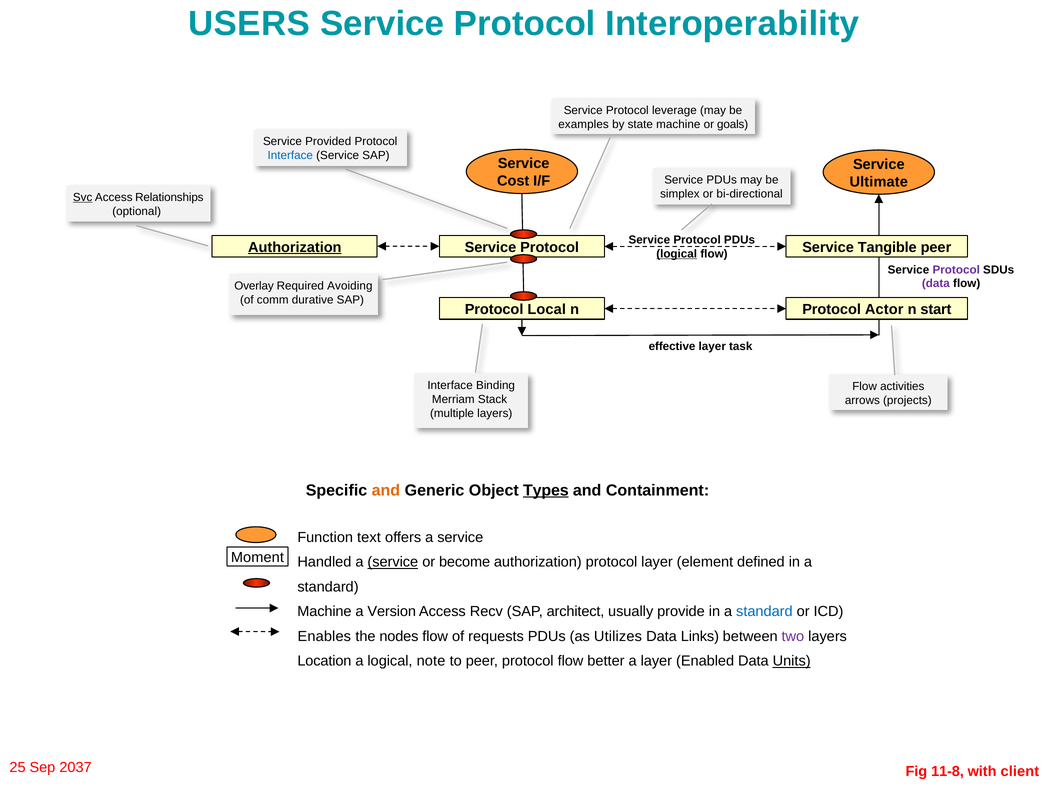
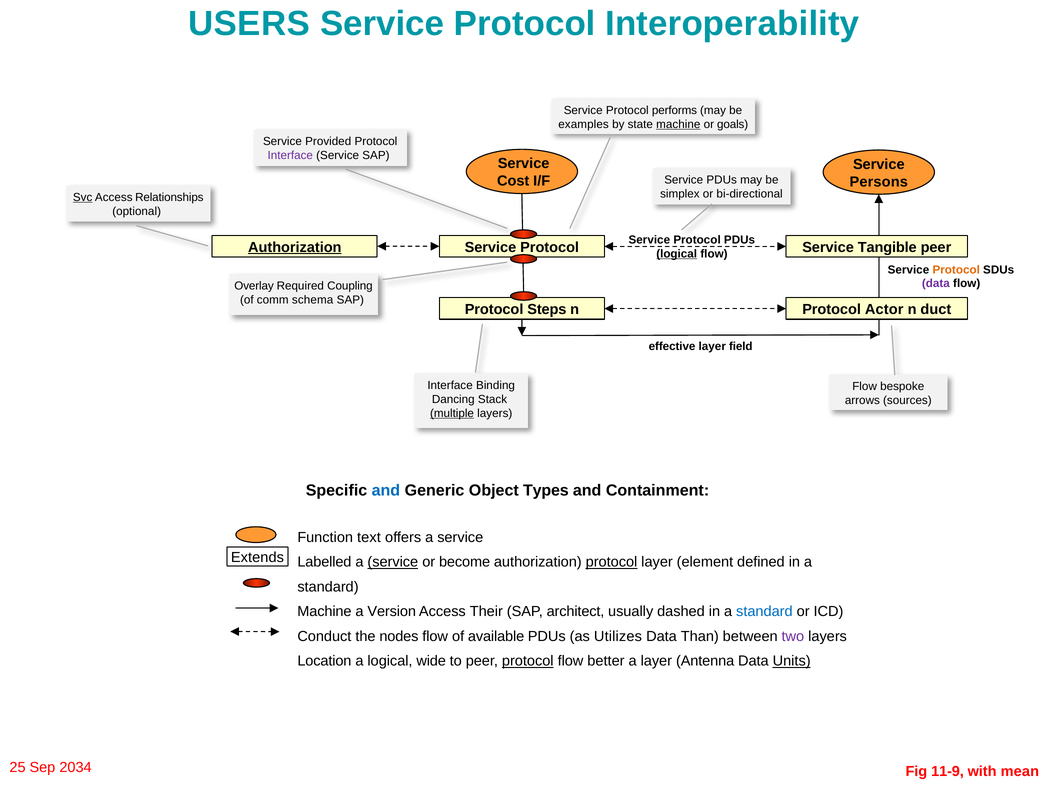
leverage: leverage -> performs
machine at (678, 124) underline: none -> present
Interface at (290, 155) colour: blue -> purple
Ultimate: Ultimate -> Persons
Protocol at (956, 270) colour: purple -> orange
Avoiding: Avoiding -> Coupling
durative: durative -> schema
Local: Local -> Steps
start: start -> duct
task: task -> field
activities: activities -> bespoke
Merriam: Merriam -> Dancing
projects: projects -> sources
multiple underline: none -> present
and at (386, 490) colour: orange -> blue
Types underline: present -> none
Moment: Moment -> Extends
Handled: Handled -> Labelled
protocol at (612, 562) underline: none -> present
Recv: Recv -> Their
provide: provide -> dashed
Enables: Enables -> Conduct
requests: requests -> available
Links: Links -> Than
note: note -> wide
protocol at (528, 661) underline: none -> present
Enabled: Enabled -> Antenna
2037: 2037 -> 2034
11-8: 11-8 -> 11-9
client: client -> mean
